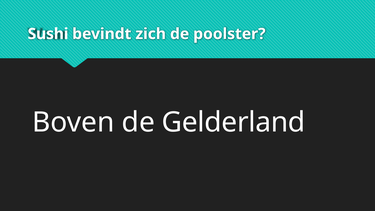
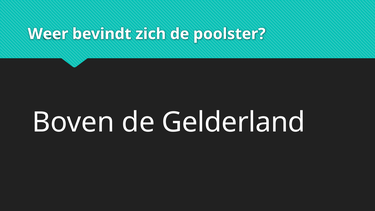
Sushi: Sushi -> Weer
